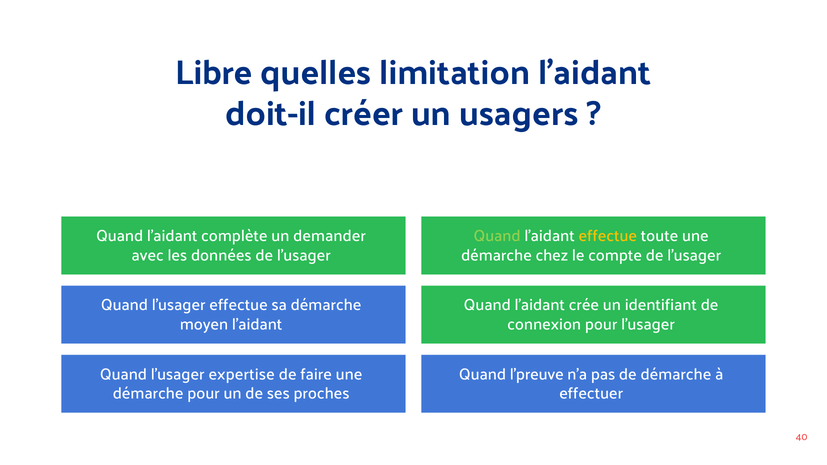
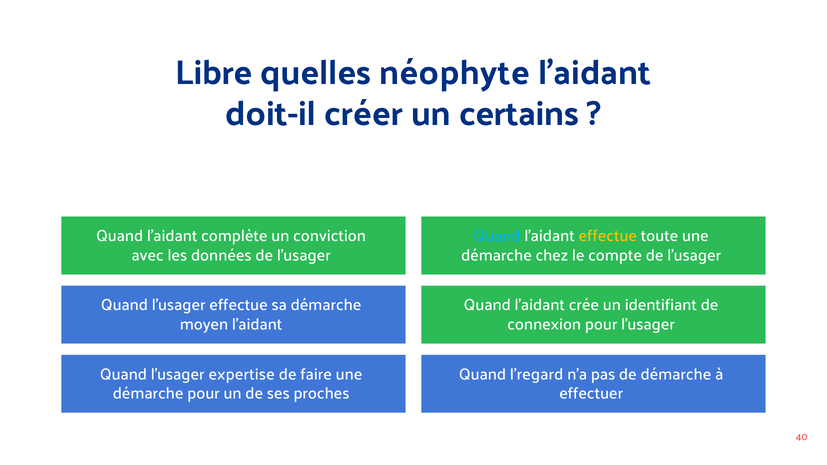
limitation: limitation -> néophyte
usagers: usagers -> certains
demander: demander -> conviction
Quand at (497, 236) colour: light green -> light blue
l’preuve: l’preuve -> l’regard
